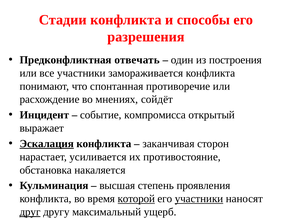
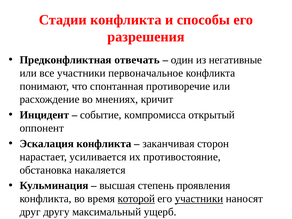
построения: построения -> негативные
замораживается: замораживается -> первоначальное
сойдёт: сойдёт -> кричит
выражает: выражает -> оппонент
Эскалация underline: present -> none
друг underline: present -> none
